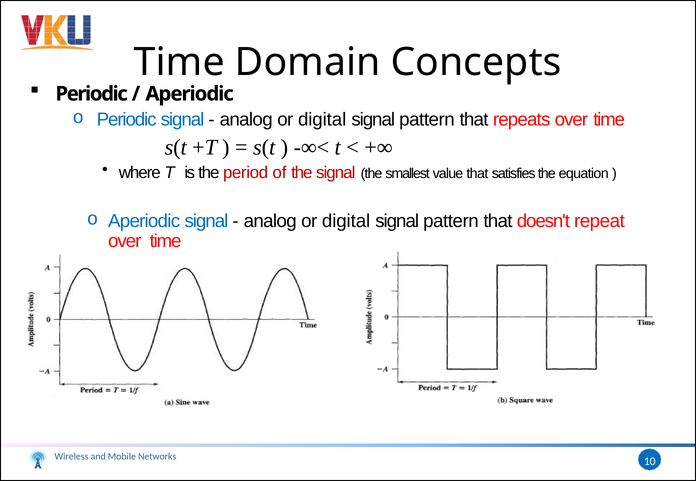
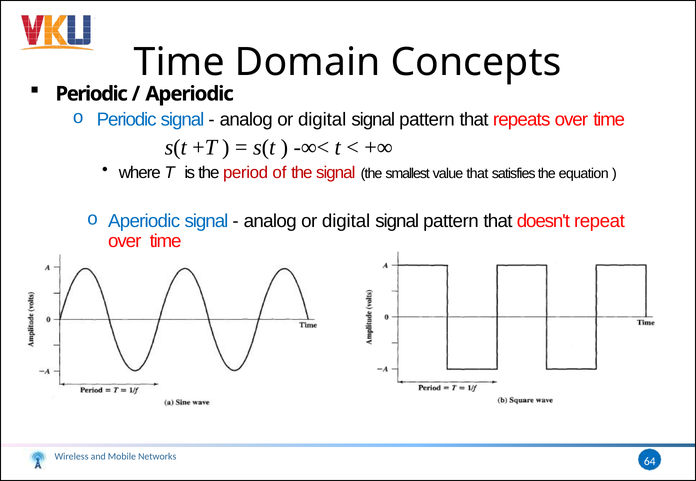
10: 10 -> 64
